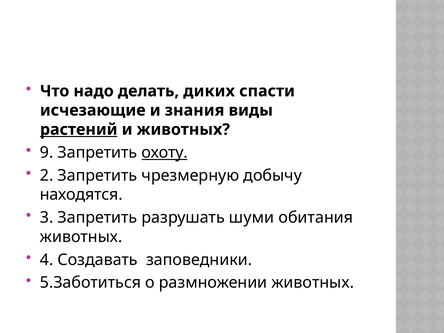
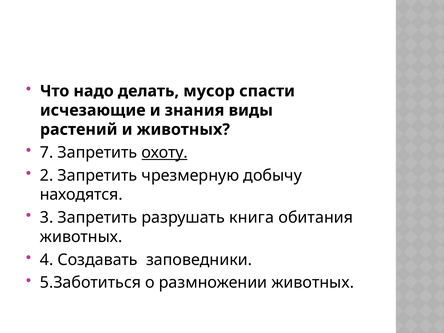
диких: диких -> мусор
растений underline: present -> none
9: 9 -> 7
шуми: шуми -> книга
